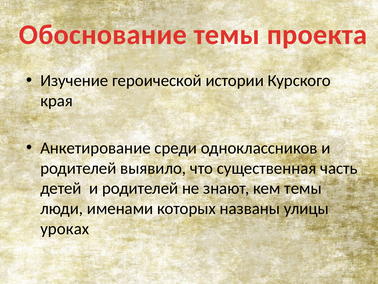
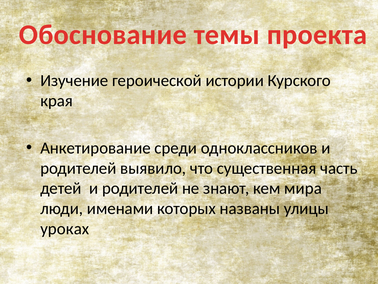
кем темы: темы -> мира
